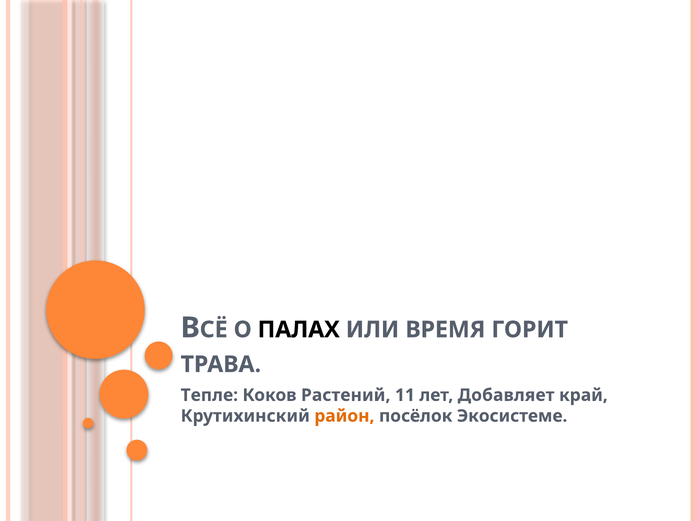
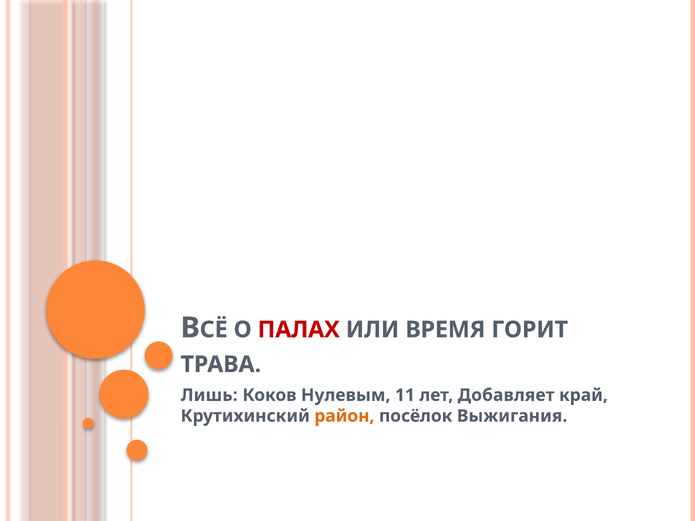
ПАЛАХ colour: black -> red
Тепле: Тепле -> Лишь
Растений: Растений -> Нулевым
Экосистеме: Экосистеме -> Выжигания
